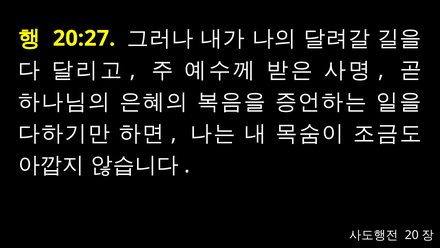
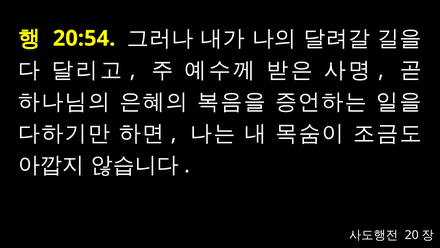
20:27: 20:27 -> 20:54
